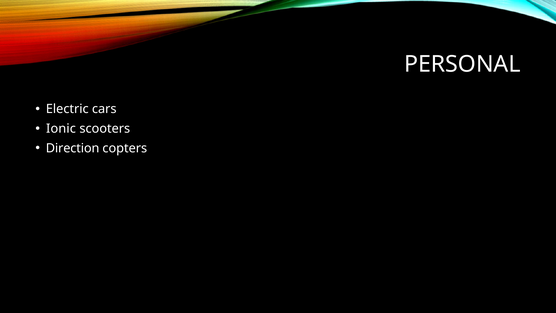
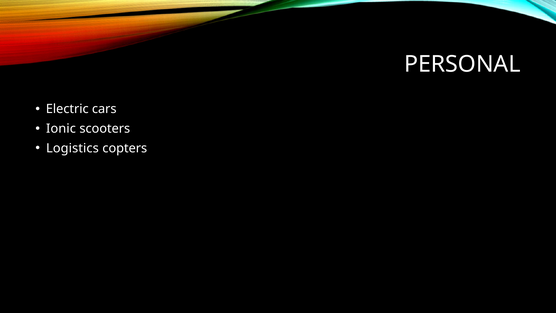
Direction: Direction -> Logistics
